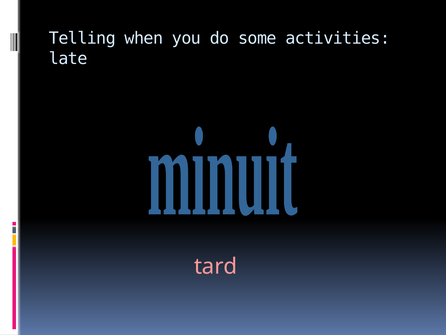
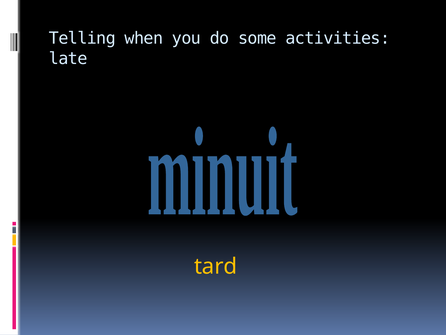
tard colour: pink -> yellow
